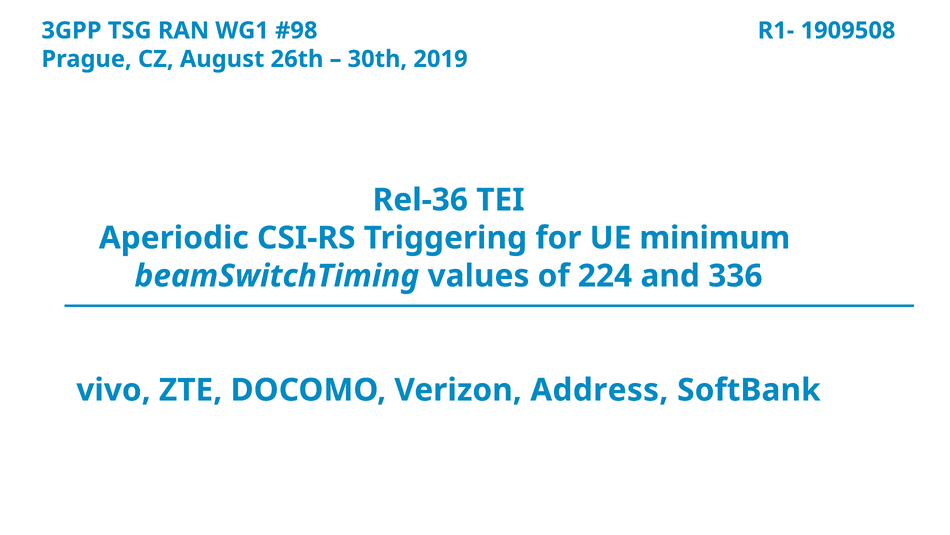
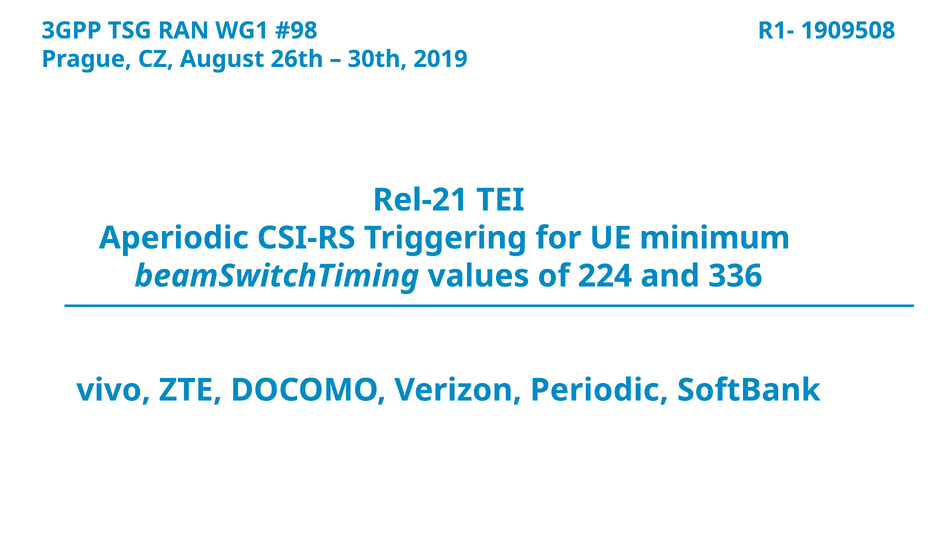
Rel-36: Rel-36 -> Rel-21
Address: Address -> Periodic
